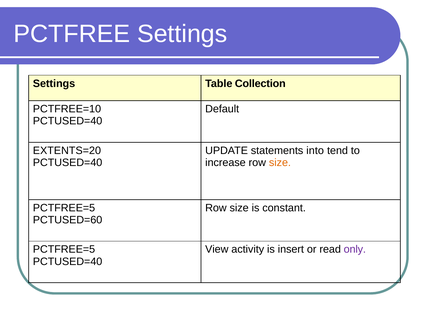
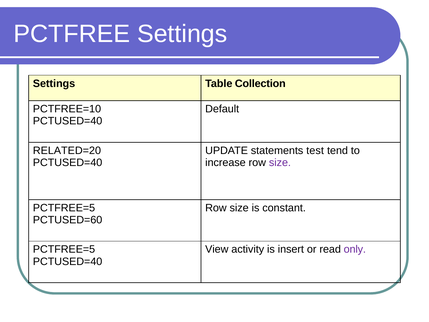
EXTENTS=20: EXTENTS=20 -> RELATED=20
into: into -> test
size at (280, 163) colour: orange -> purple
